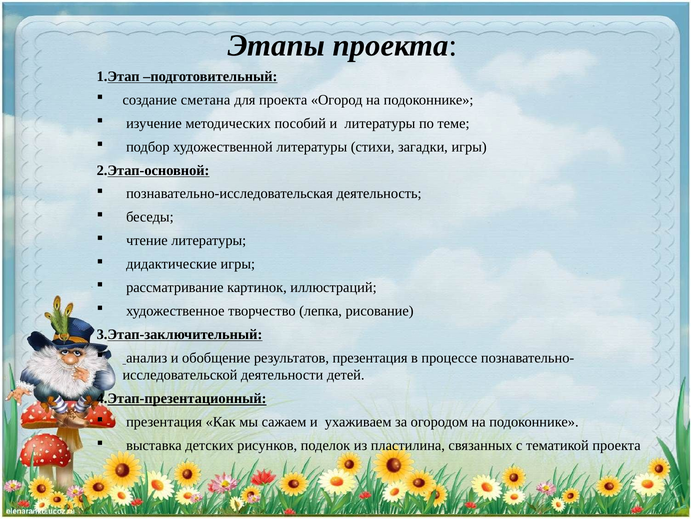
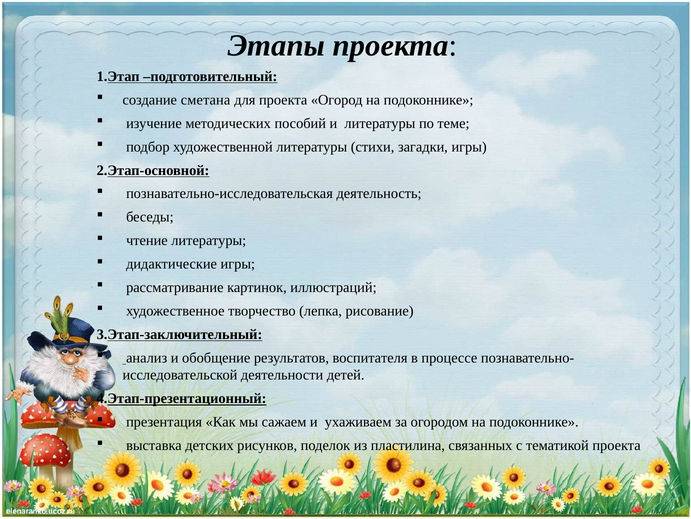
результатов презентация: презентация -> воспитателя
